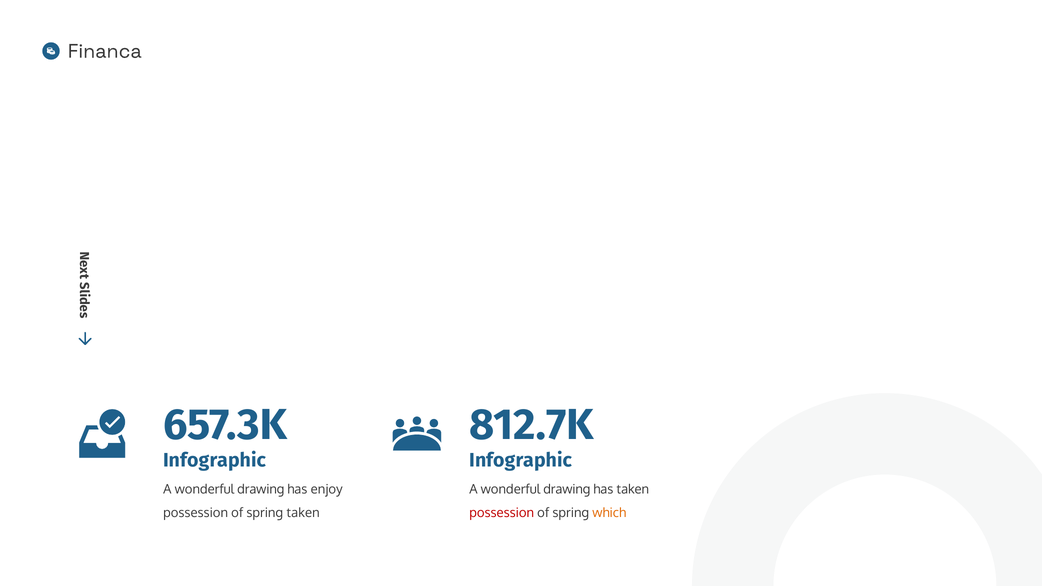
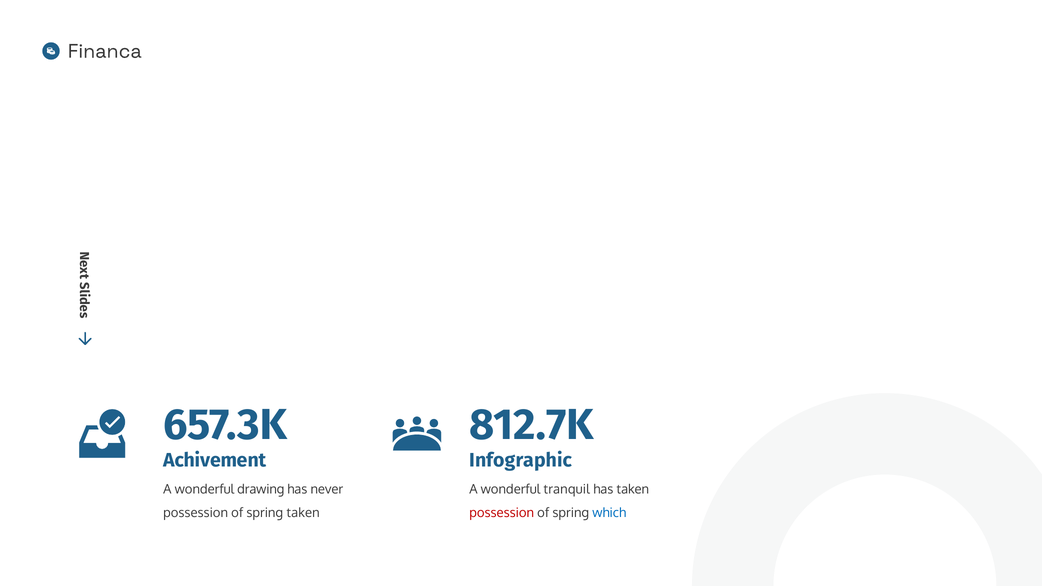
Infographic at (215, 461): Infographic -> Achivement
enjoy: enjoy -> never
drawing at (567, 490): drawing -> tranquil
which colour: orange -> blue
